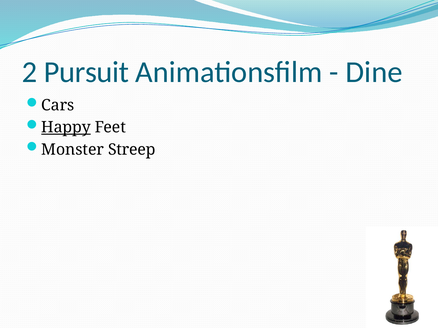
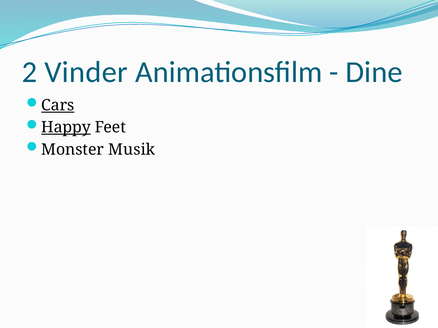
Pursuit: Pursuit -> Vinder
Cars underline: none -> present
Streep: Streep -> Musik
